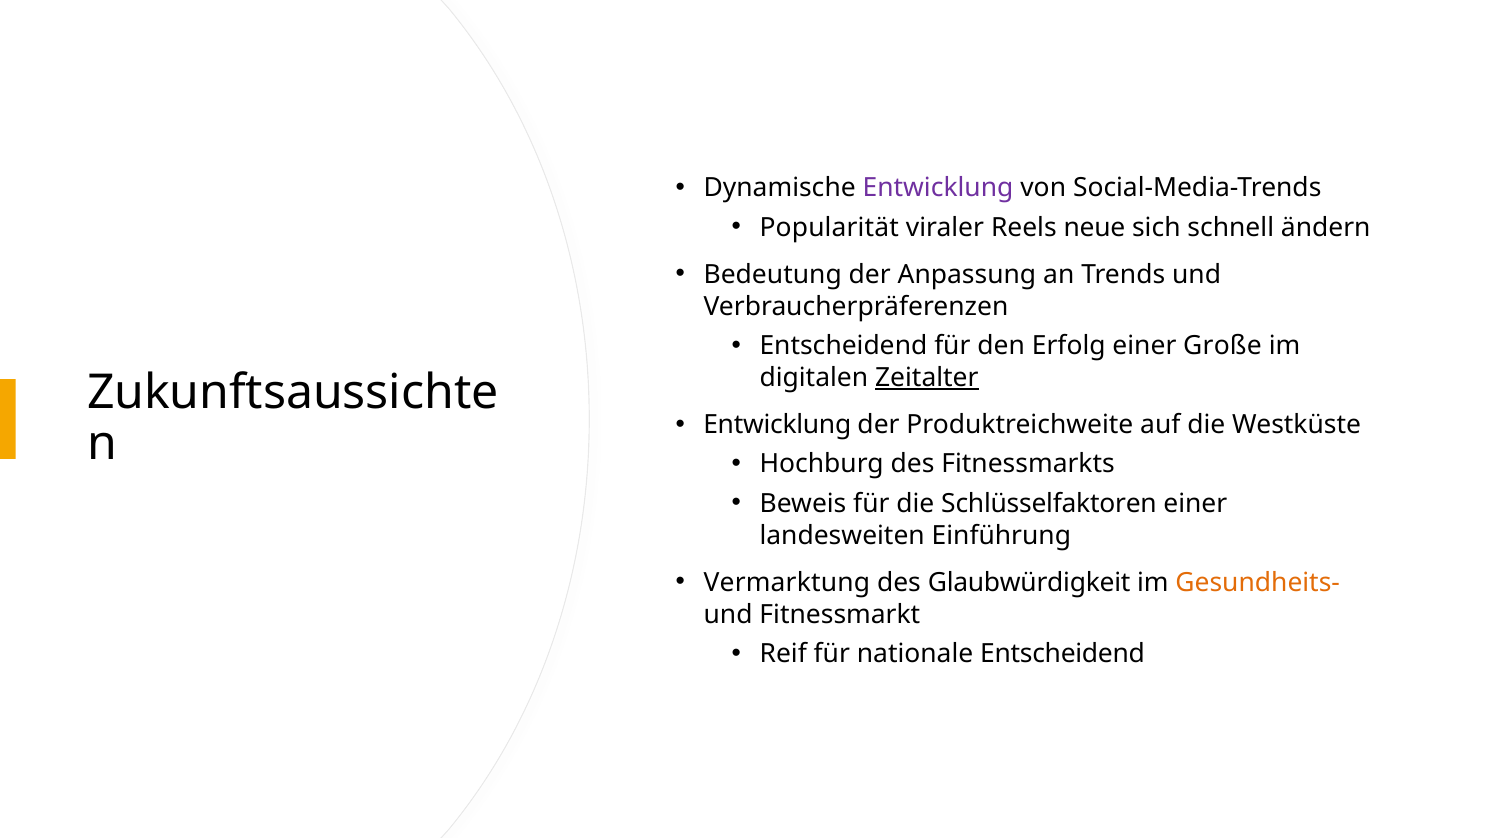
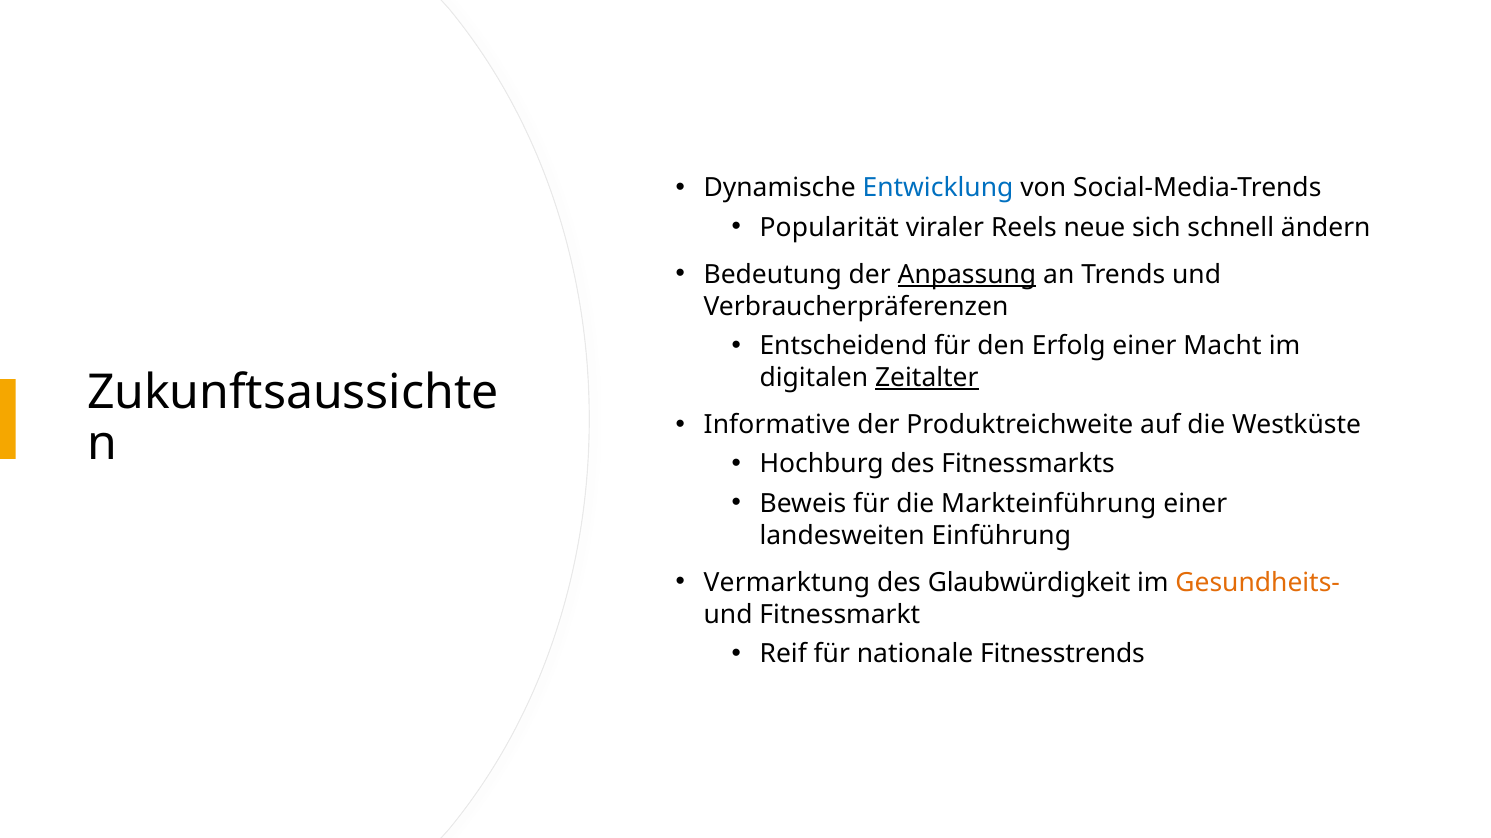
Entwicklung at (938, 188) colour: purple -> blue
Anpassung underline: none -> present
Große: Große -> Macht
Entwicklung at (777, 425): Entwicklung -> Informative
Schlüsselfaktoren: Schlüsselfaktoren -> Markteinführung
nationale Entscheidend: Entscheidend -> Fitnesstrends
